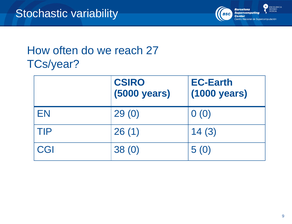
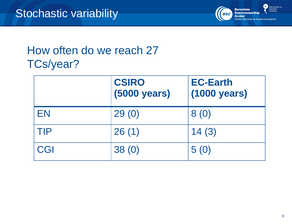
29 0 0: 0 -> 8
